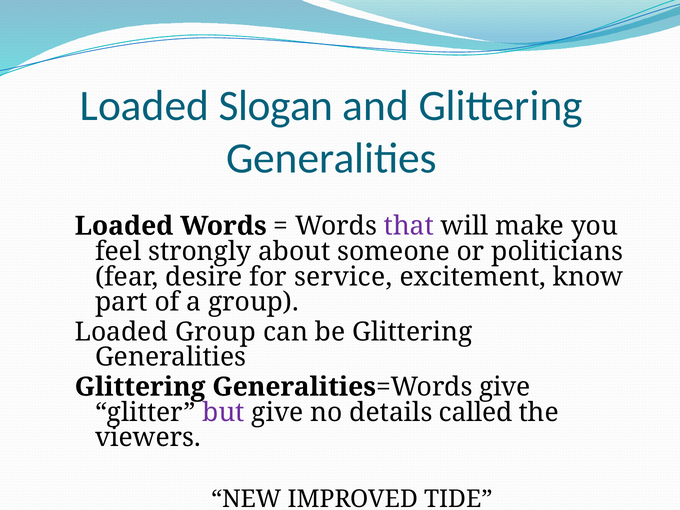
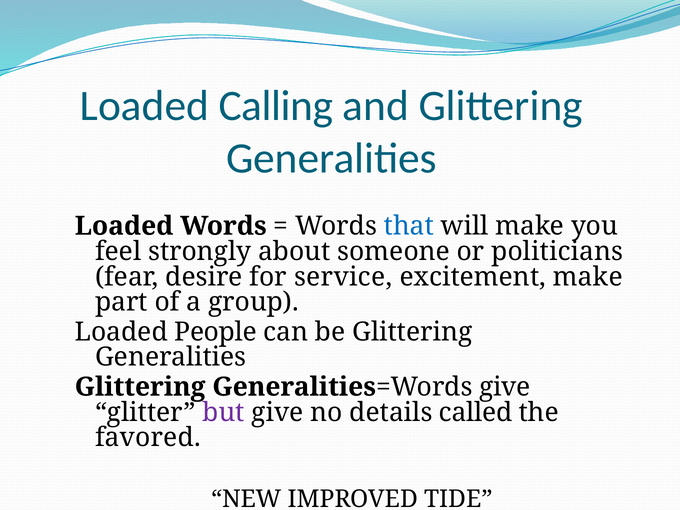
Slogan: Slogan -> Calling
that colour: purple -> blue
excitement know: know -> make
Loaded Group: Group -> People
viewers: viewers -> favored
